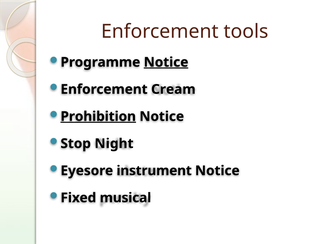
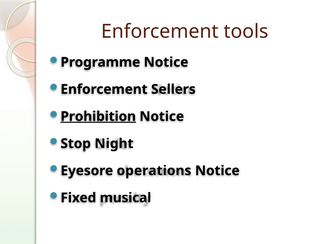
Notice at (166, 62) underline: present -> none
Cream: Cream -> Sellers
instrument: instrument -> operations
